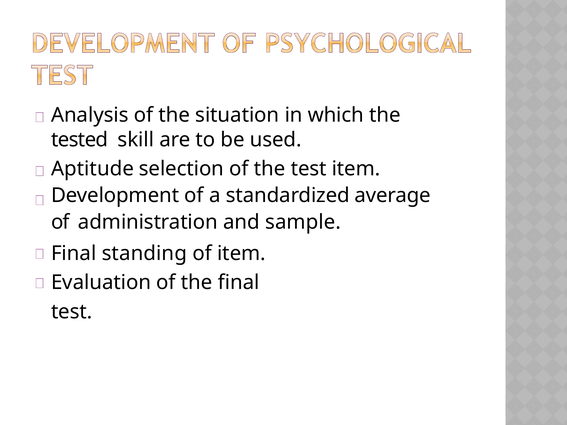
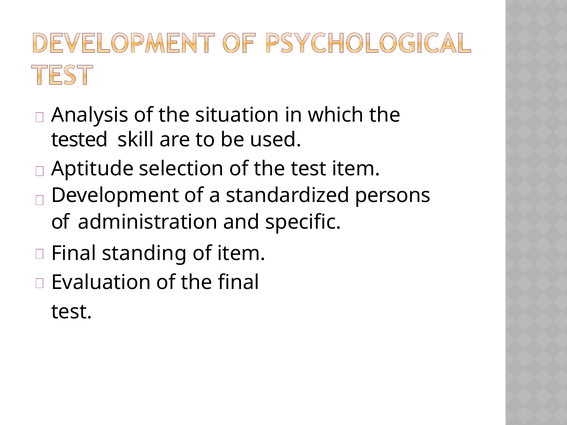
average: average -> persons
sample: sample -> specific
